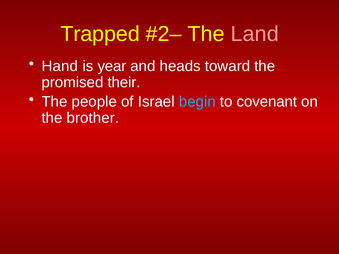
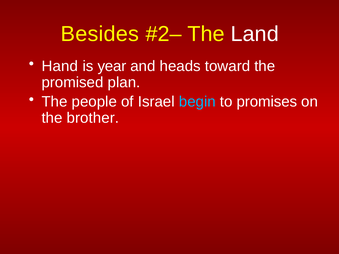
Trapped: Trapped -> Besides
Land colour: pink -> white
their: their -> plan
covenant: covenant -> promises
